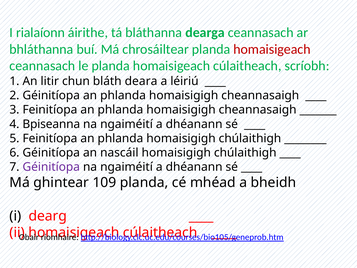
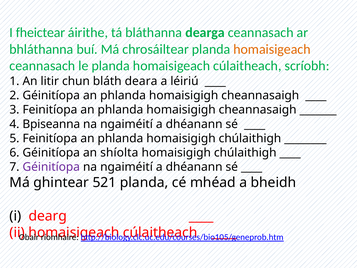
rialaíonn: rialaíonn -> fheictear
homaisigeach at (272, 49) colour: red -> orange
nascáil: nascáil -> shíolta
109: 109 -> 521
